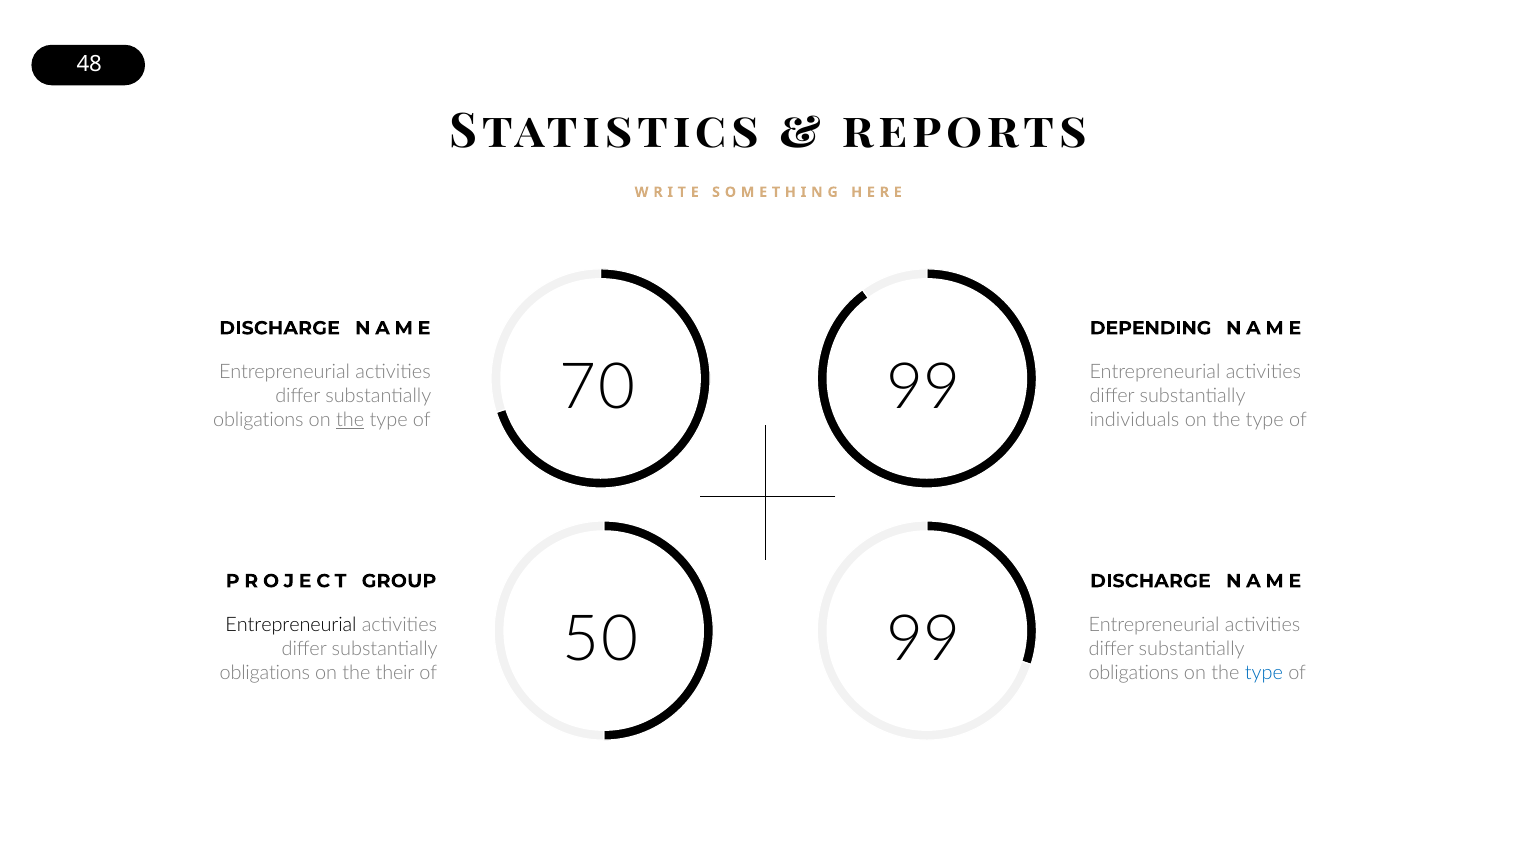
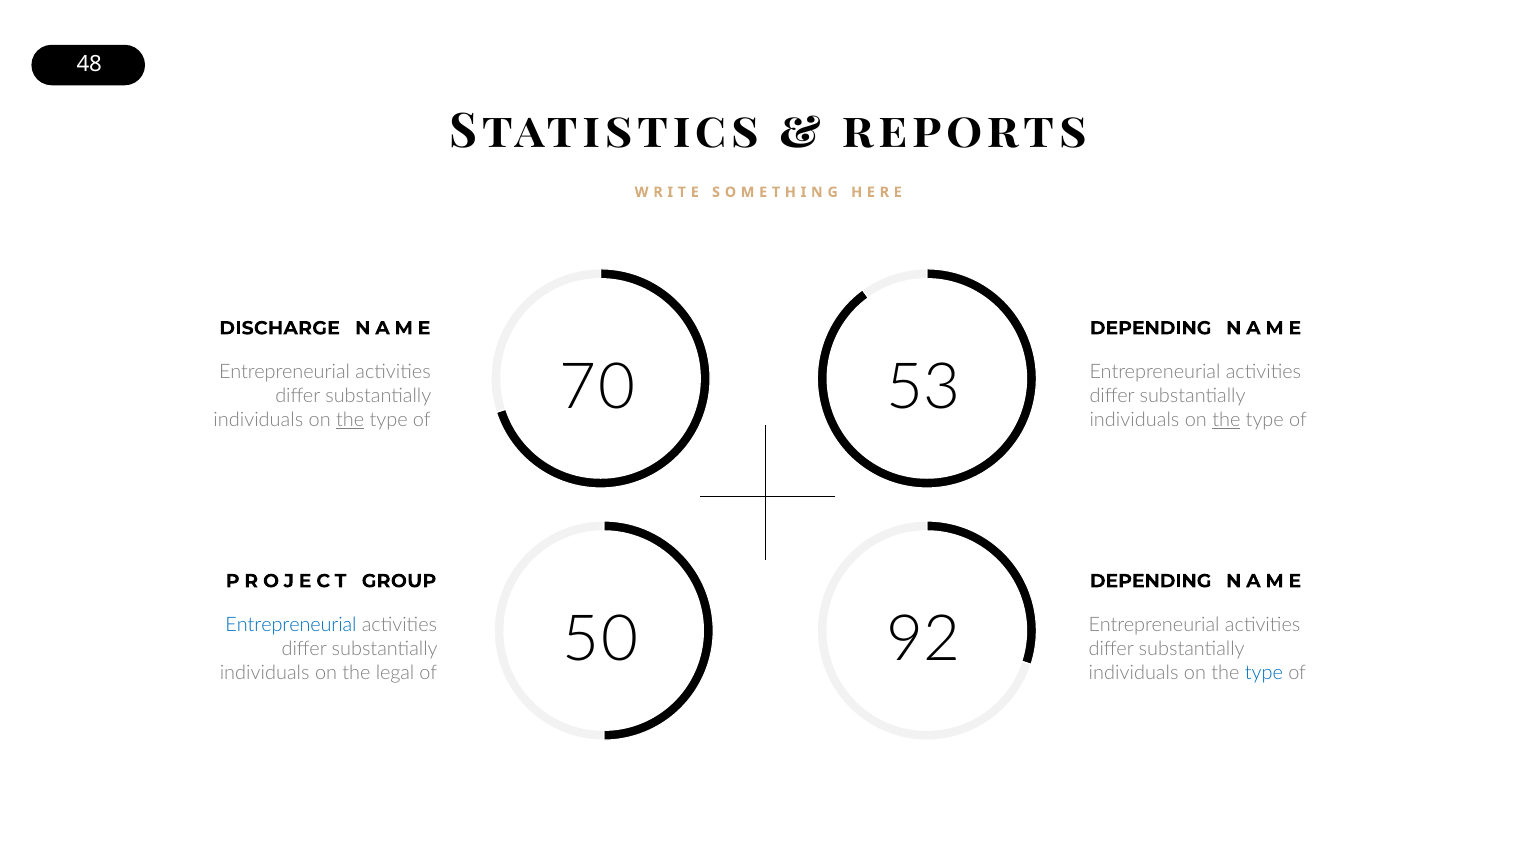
70 99: 99 -> 53
obligations at (258, 420): obligations -> individuals
the at (1226, 420) underline: none -> present
DISCHARGE at (1150, 581): DISCHARGE -> DEPENDING
50 99: 99 -> 92
Entrepreneurial at (291, 625) colour: black -> blue
obligations at (265, 673): obligations -> individuals
their: their -> legal
obligations at (1134, 673): obligations -> individuals
